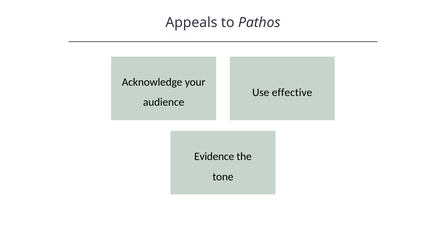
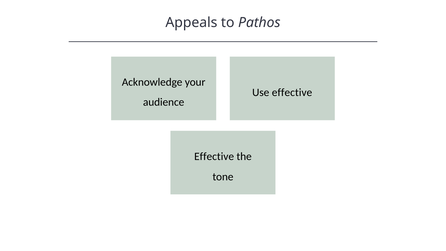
Evidence at (214, 157): Evidence -> Effective
